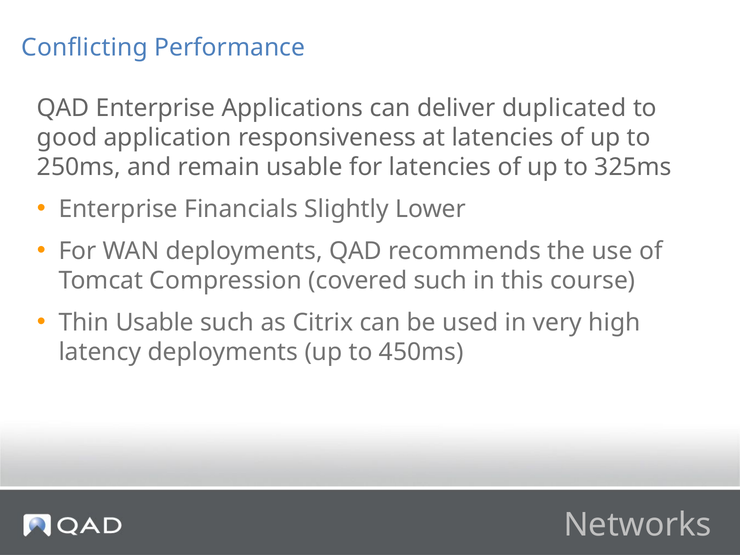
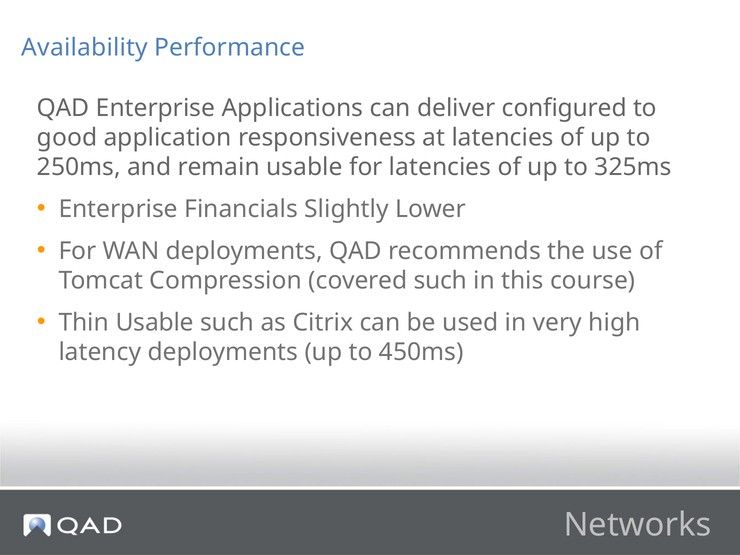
Conflicting: Conflicting -> Availability
duplicated: duplicated -> configured
